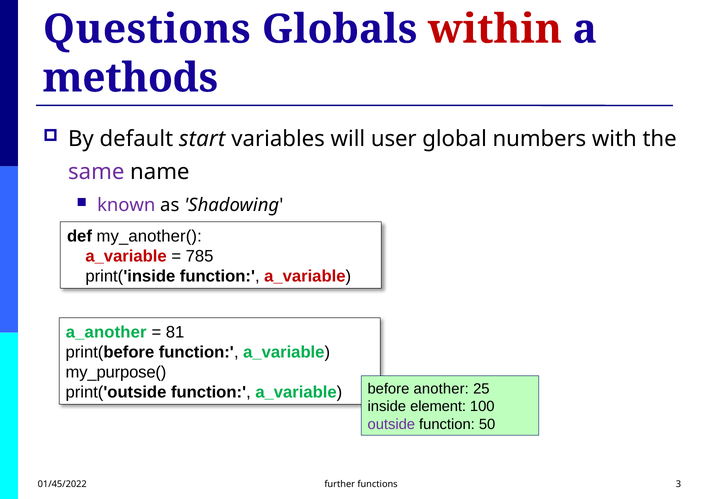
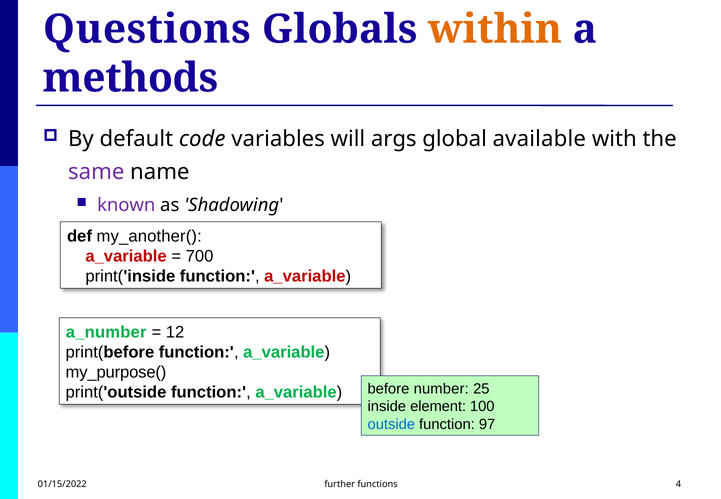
within colour: red -> orange
start: start -> code
user: user -> args
numbers: numbers -> available
785: 785 -> 700
a_another: a_another -> a_number
81: 81 -> 12
another: another -> number
outside colour: purple -> blue
50: 50 -> 97
01/45/2022: 01/45/2022 -> 01/15/2022
3: 3 -> 4
